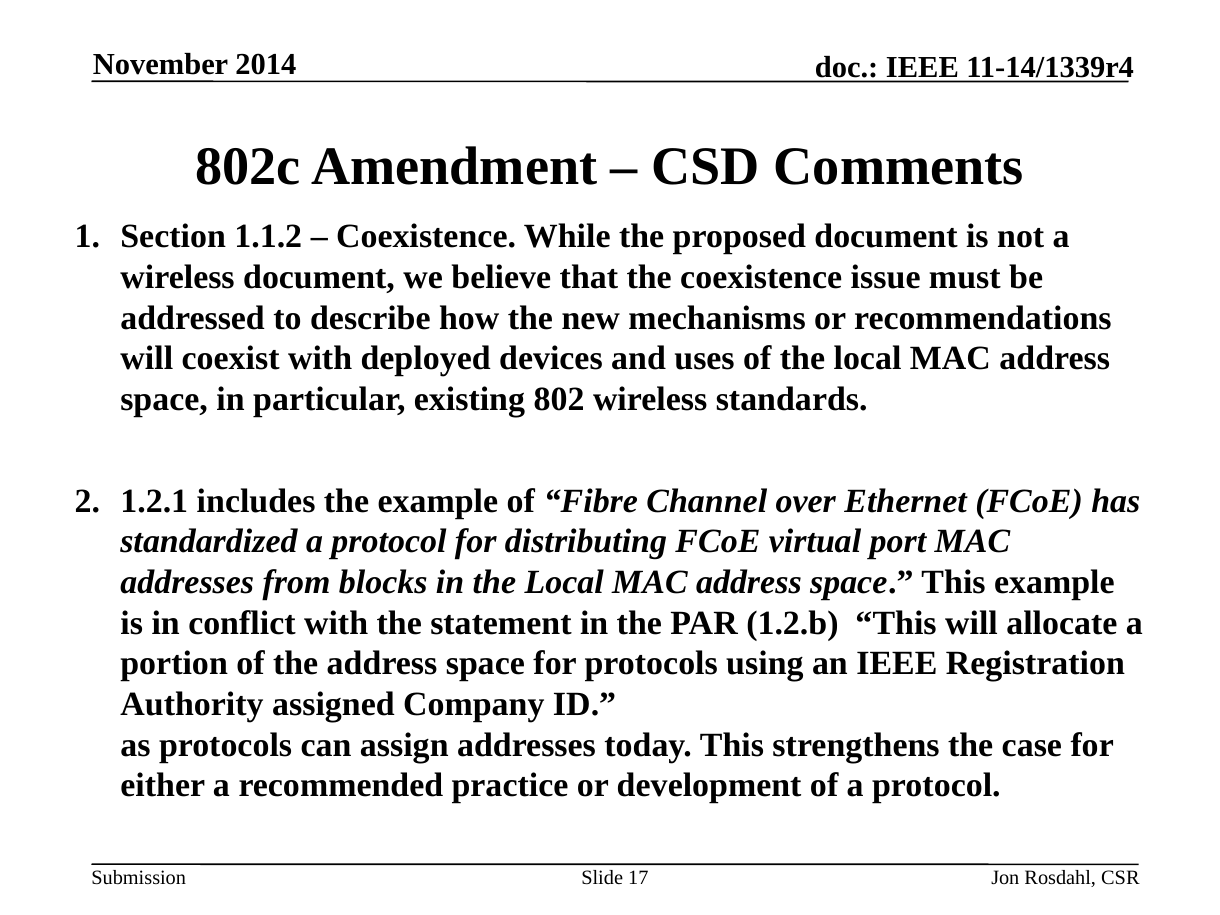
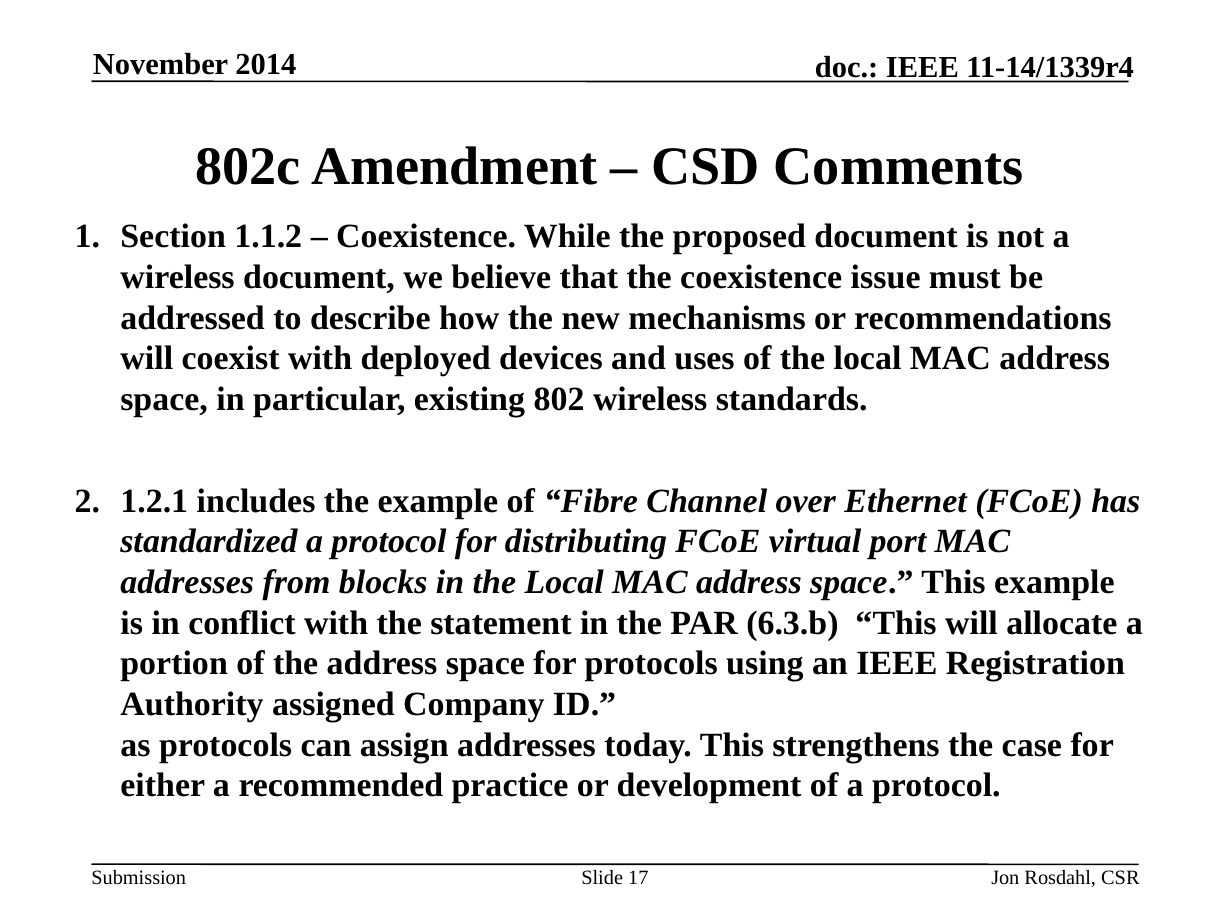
1.2.b: 1.2.b -> 6.3.b
